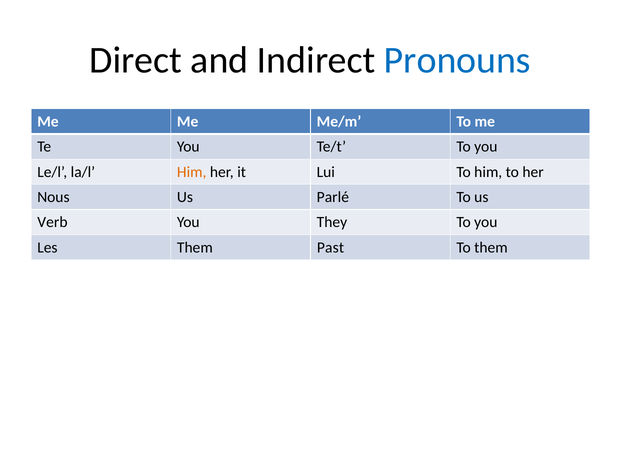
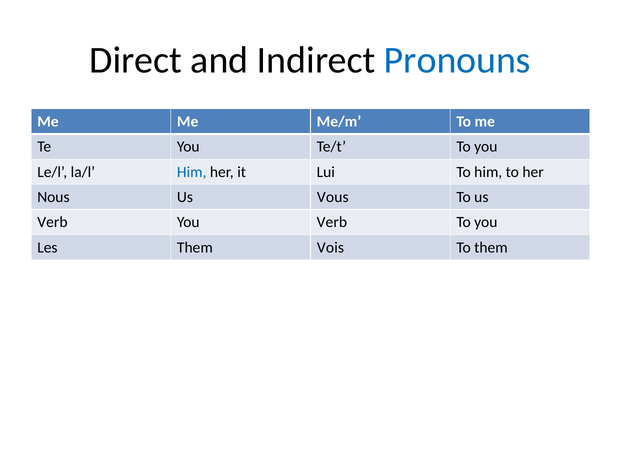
Him at (192, 172) colour: orange -> blue
Parlé: Parlé -> Vous
You They: They -> Verb
Past: Past -> Vois
